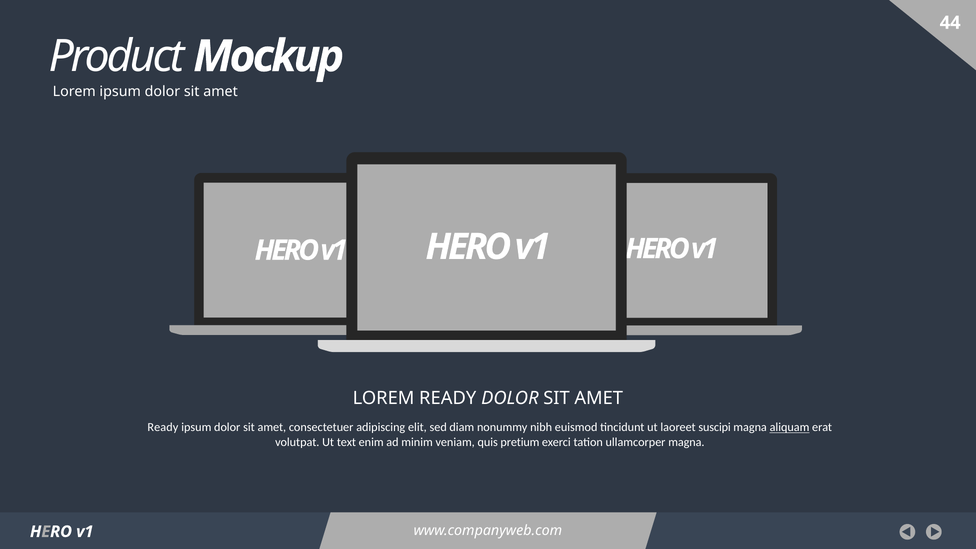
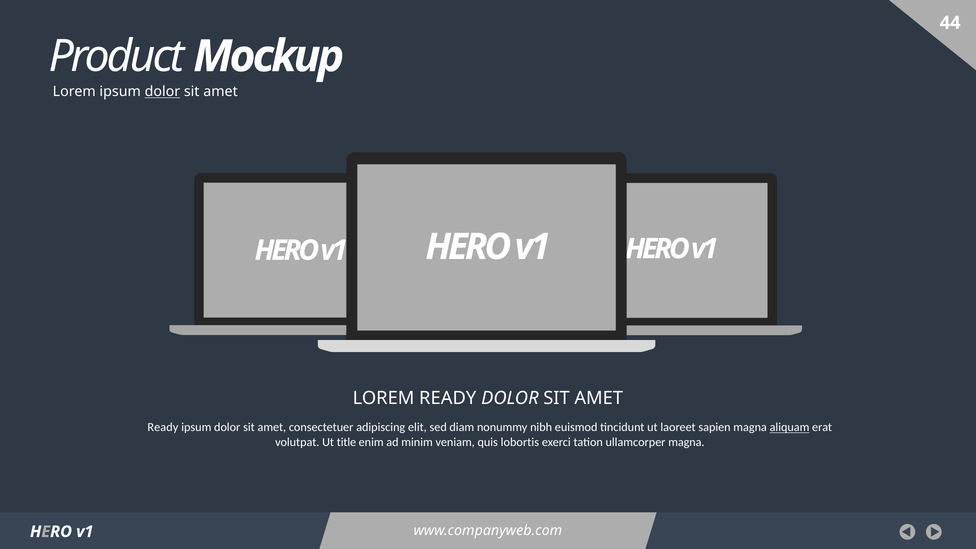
dolor at (162, 92) underline: none -> present
suscipi: suscipi -> sapien
text: text -> title
pretium: pretium -> lobortis
